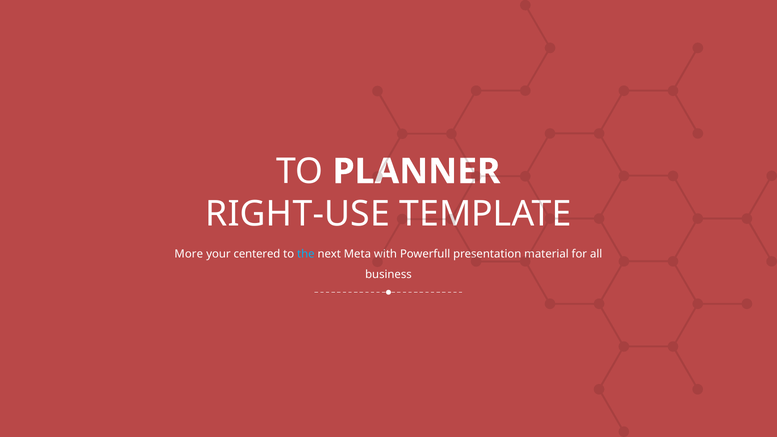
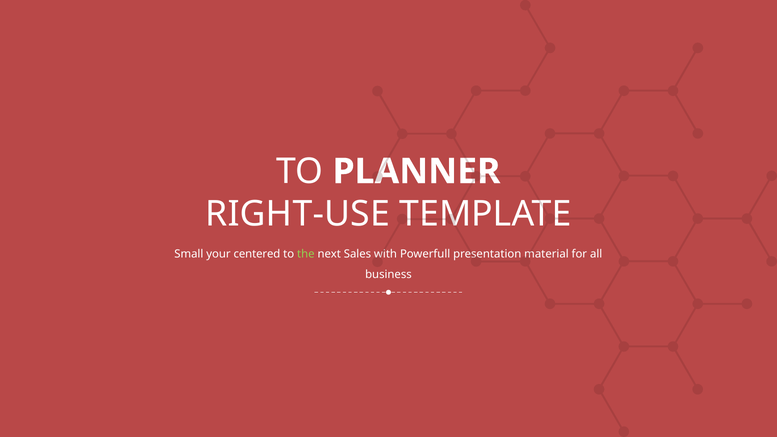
More: More -> Small
the colour: light blue -> light green
Meta: Meta -> Sales
